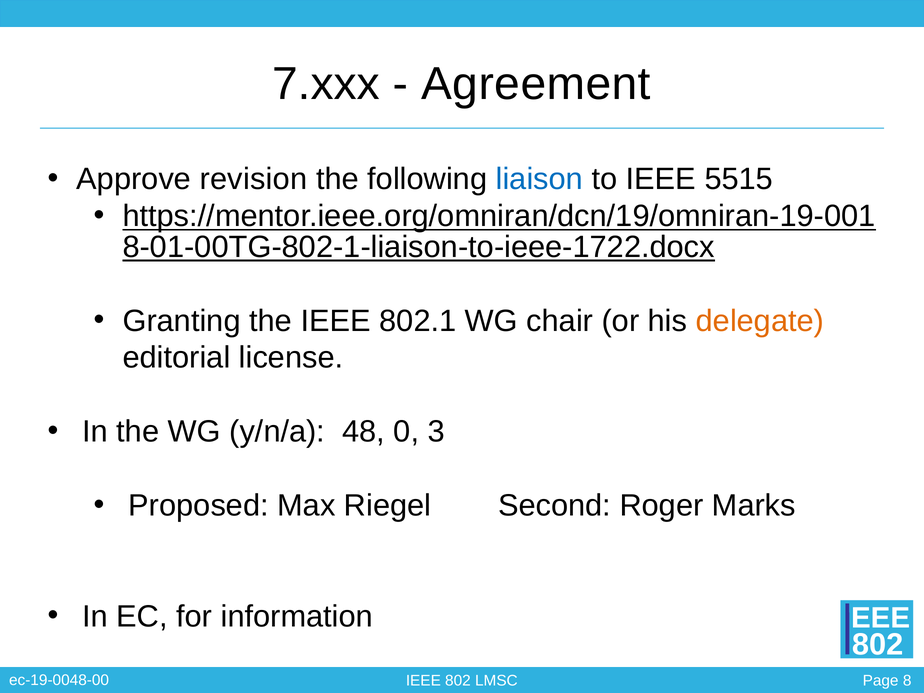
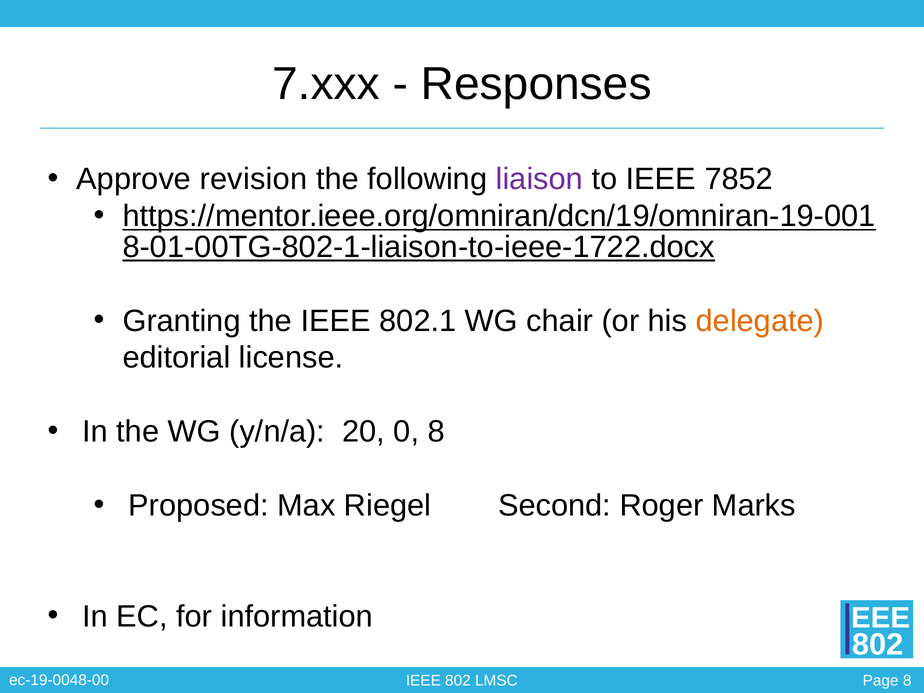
Agreement: Agreement -> Responses
liaison colour: blue -> purple
5515: 5515 -> 7852
48: 48 -> 20
0 3: 3 -> 8
